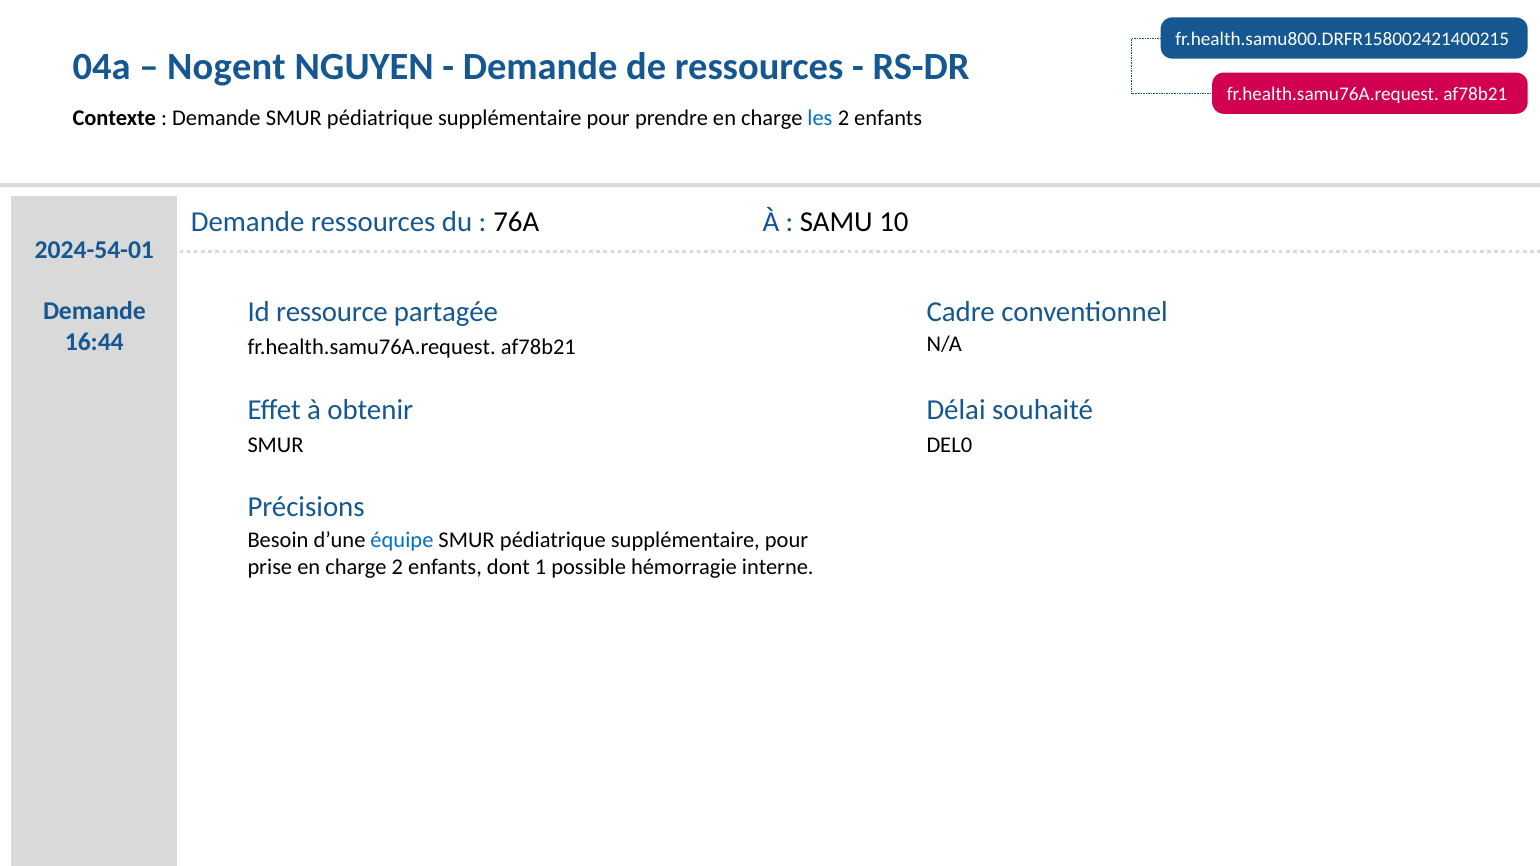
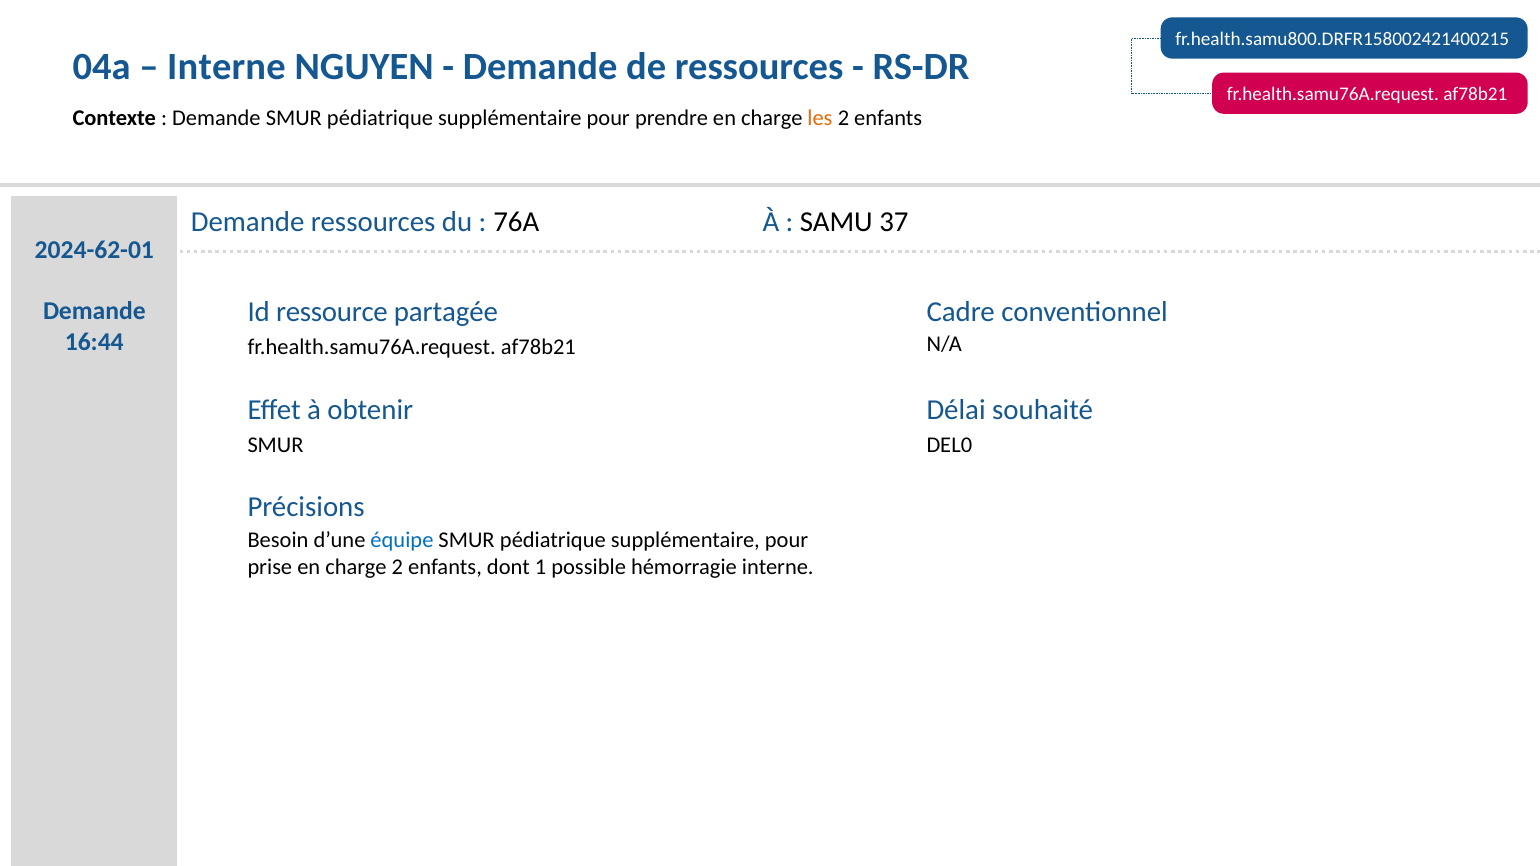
Nogent at (226, 66): Nogent -> Interne
les colour: blue -> orange
10: 10 -> 37
2024-54-01: 2024-54-01 -> 2024-62-01
